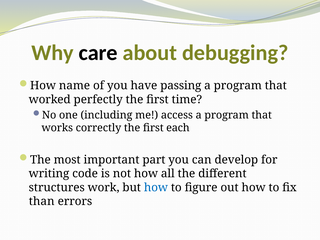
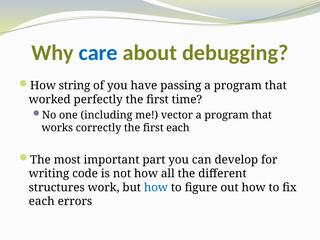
care colour: black -> blue
name: name -> string
access: access -> vector
than at (42, 201): than -> each
